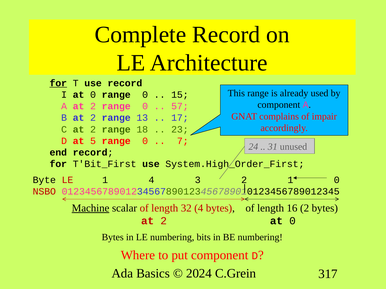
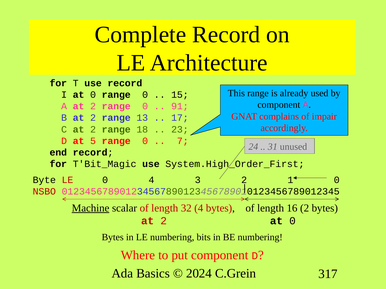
for at (58, 83) underline: present -> none
57: 57 -> 91
T'Bit_First: T'Bit_First -> T'Bit_Magic
LE 1: 1 -> 0
